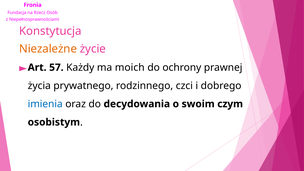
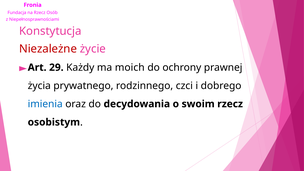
Niezależne colour: orange -> red
57: 57 -> 29
swoim czym: czym -> rzecz
